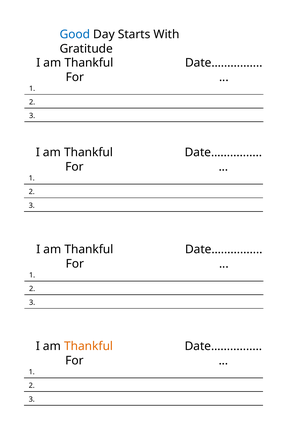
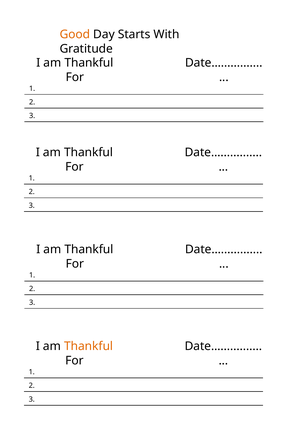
Good colour: blue -> orange
